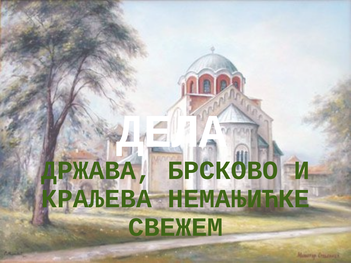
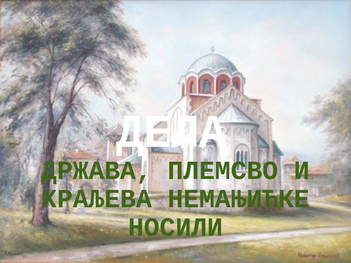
БРСКОВО: БРСКОВО -> ПЛЕМСВО
СВЕЖЕМ: СВЕЖЕМ -> НОСИЛИ
